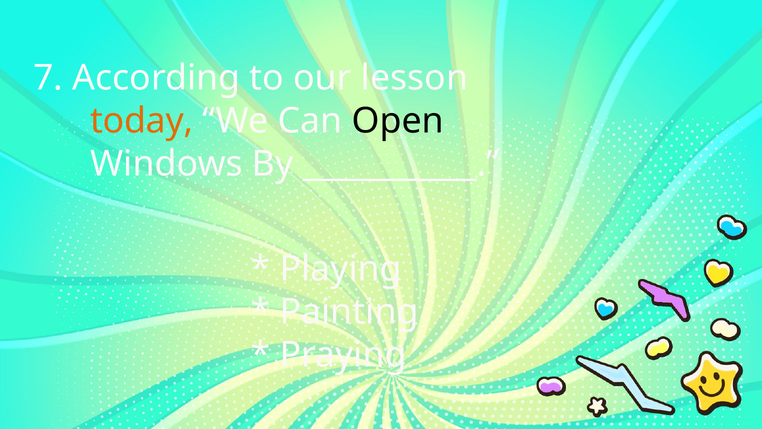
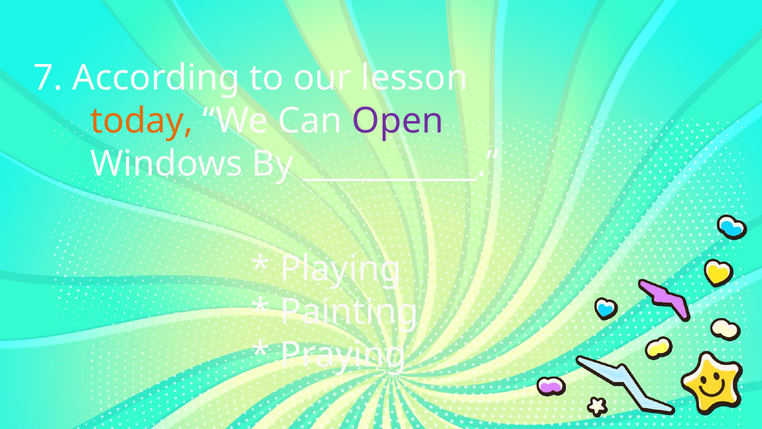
Open colour: black -> purple
